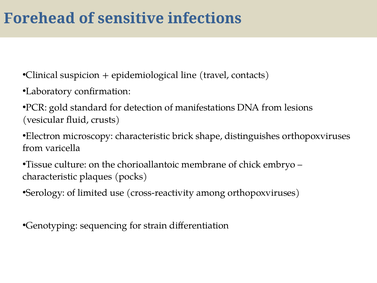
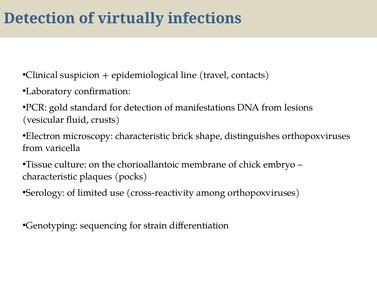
Forehead at (39, 18): Forehead -> Detection
sensitive: sensitive -> virtually
